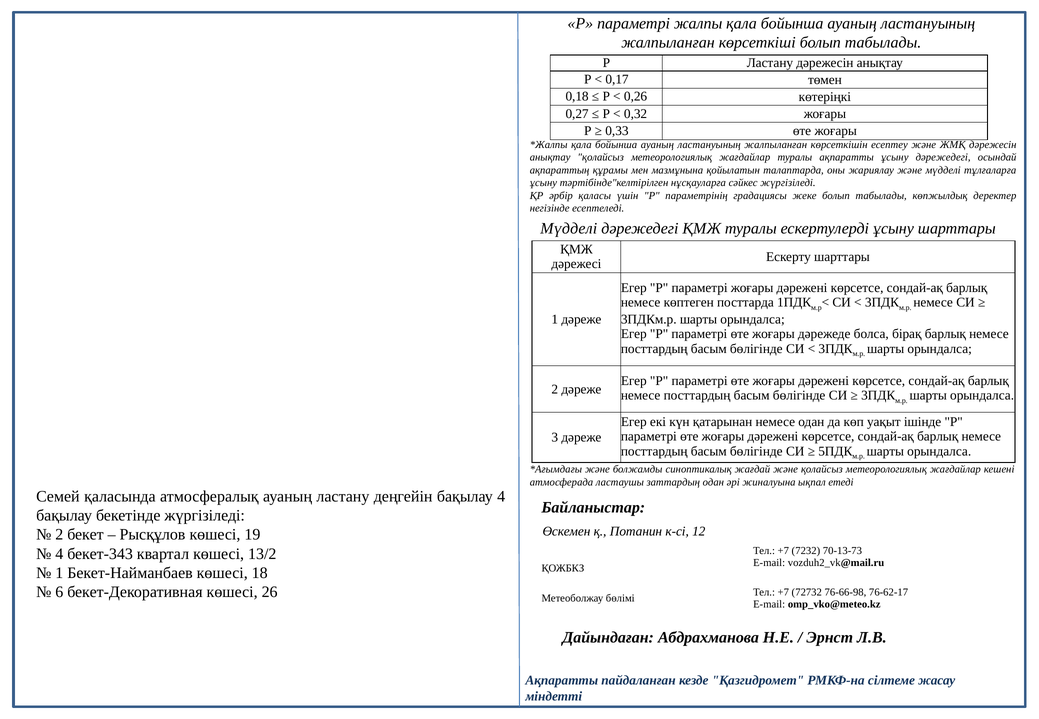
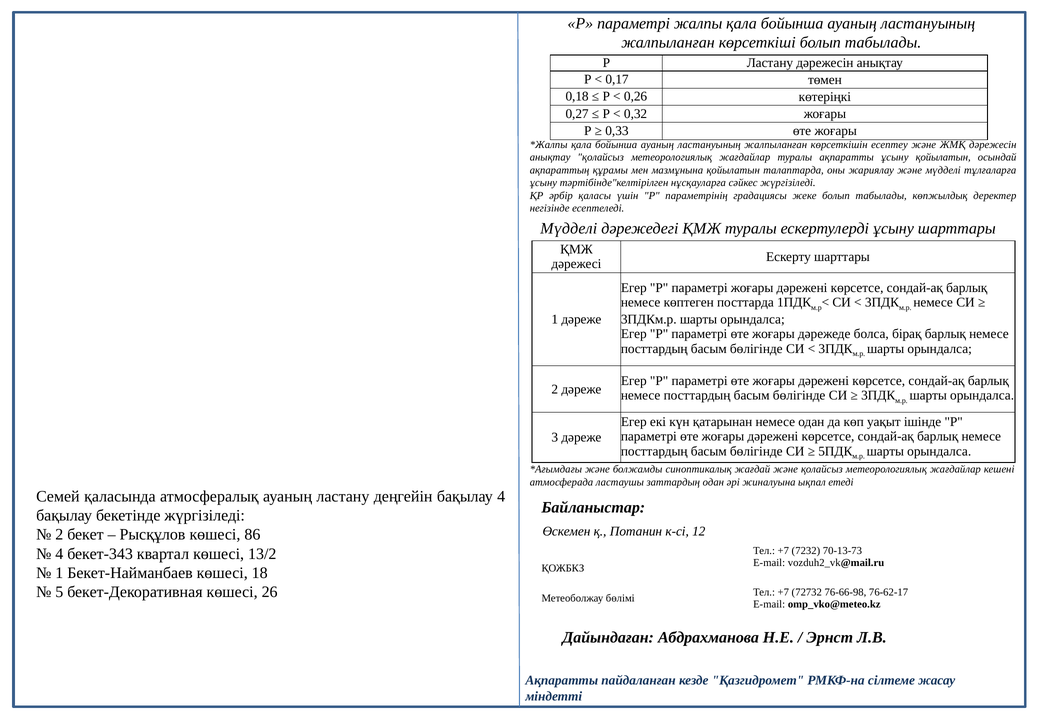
ұсыну дәрежедегі: дәрежедегі -> қойылатын
19: 19 -> 86
6: 6 -> 5
